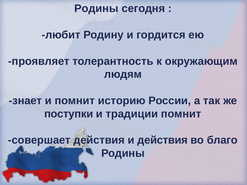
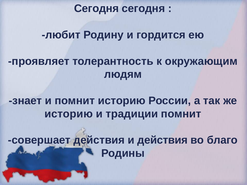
Родины at (96, 9): Родины -> Сегодня
поступки at (69, 114): поступки -> историю
